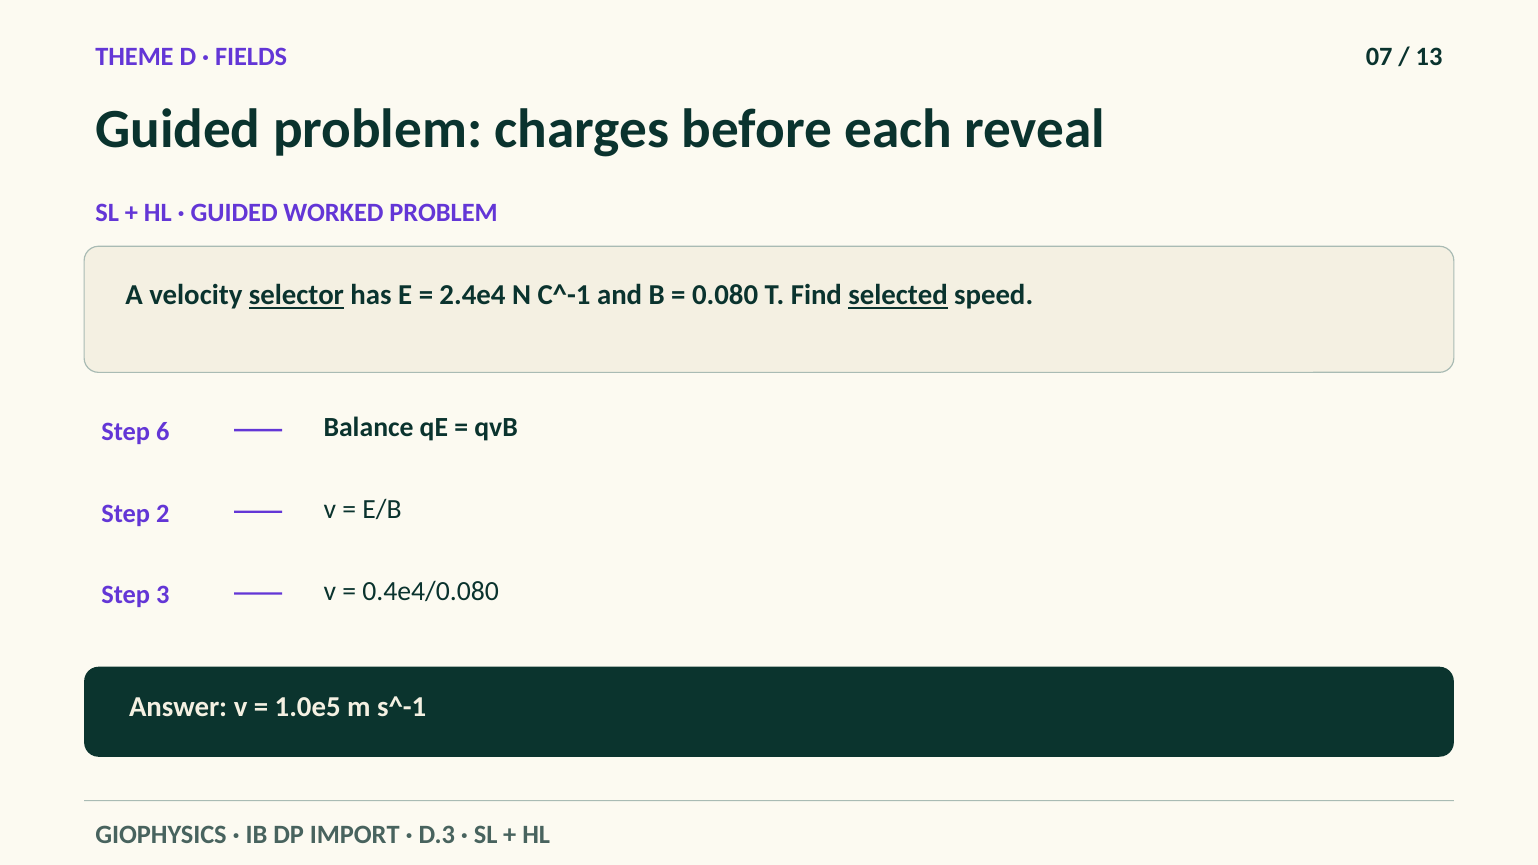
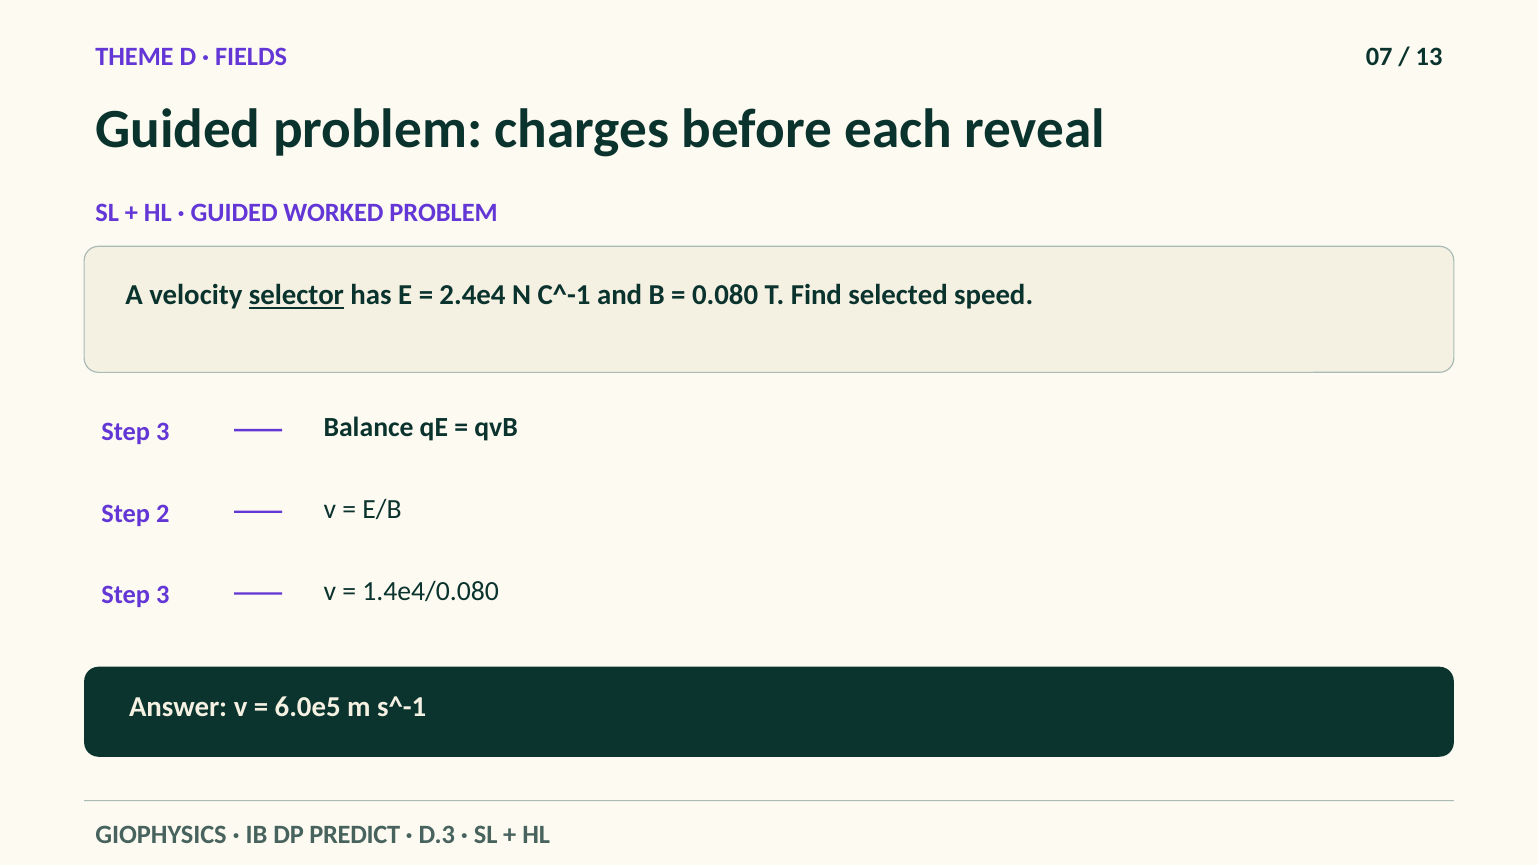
selected underline: present -> none
6 at (163, 432): 6 -> 3
0.4e4/0.080: 0.4e4/0.080 -> 1.4e4/0.080
1.0e5: 1.0e5 -> 6.0e5
IMPORT: IMPORT -> PREDICT
